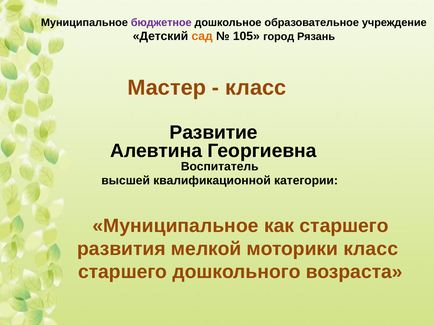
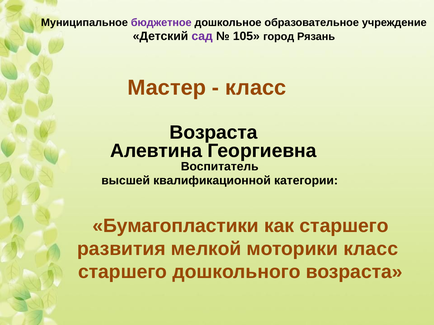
сад colour: orange -> purple
Развитие at (214, 133): Развитие -> Возраста
Муниципальное at (176, 226): Муниципальное -> Бумагопластики
